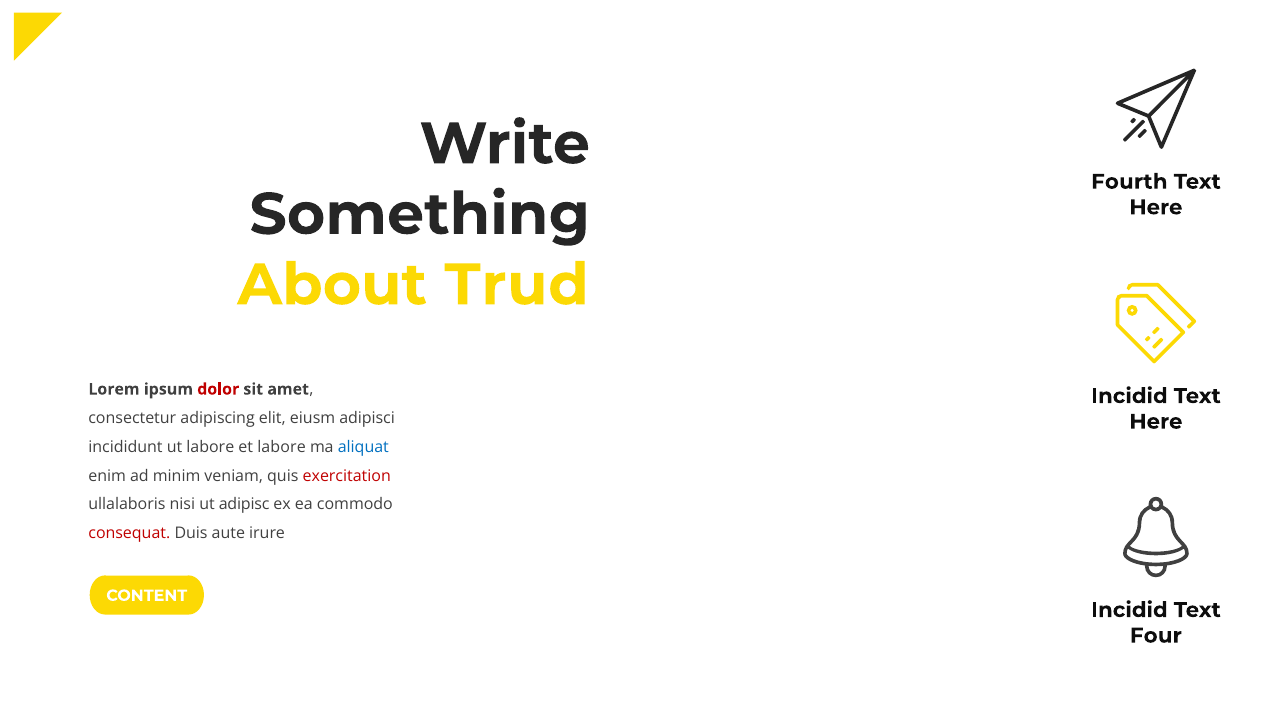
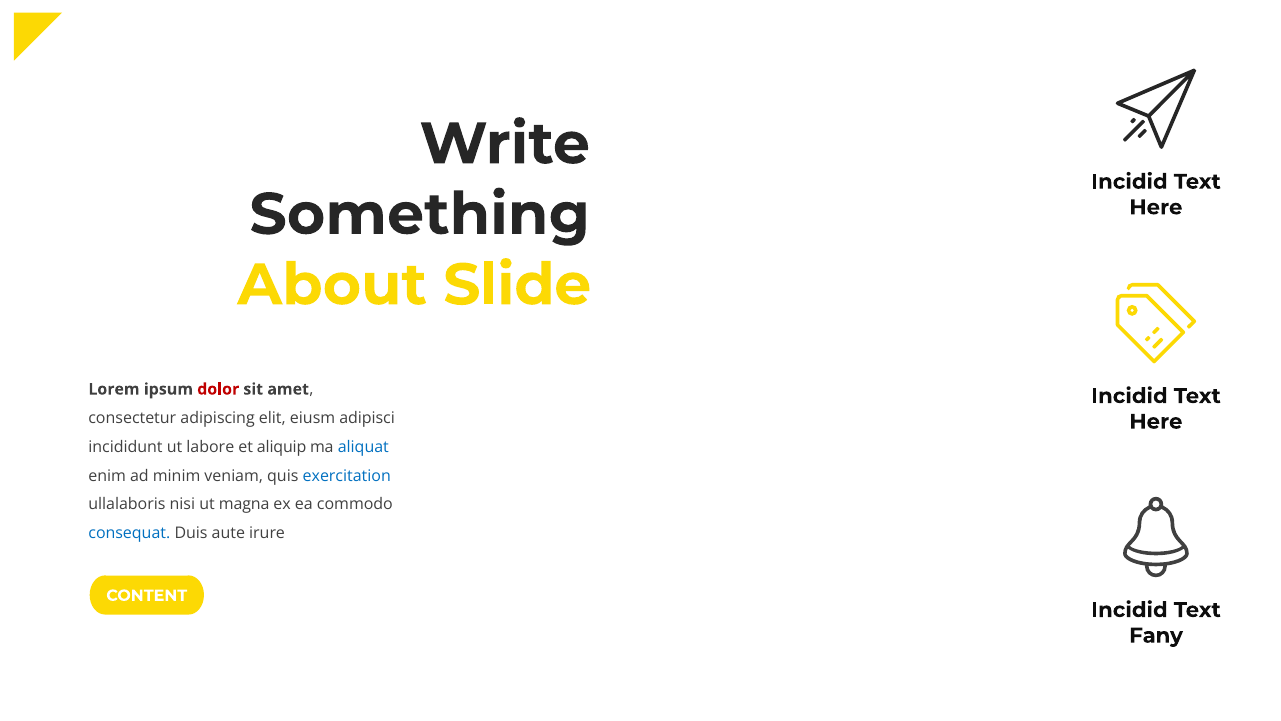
Fourth at (1129, 182): Fourth -> Incidid
Trud: Trud -> Slide
et labore: labore -> aliquip
exercitation colour: red -> blue
adipisc: adipisc -> magna
consequat colour: red -> blue
Four: Four -> Fany
